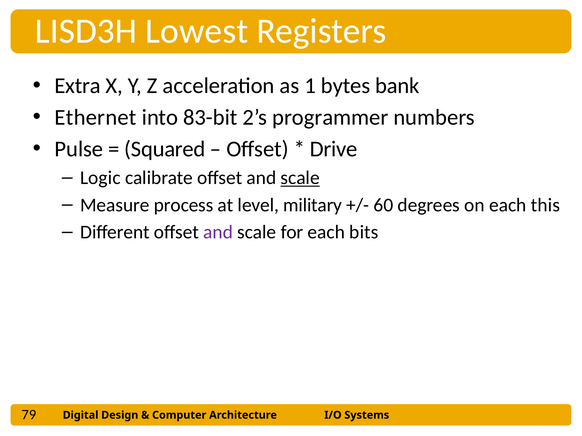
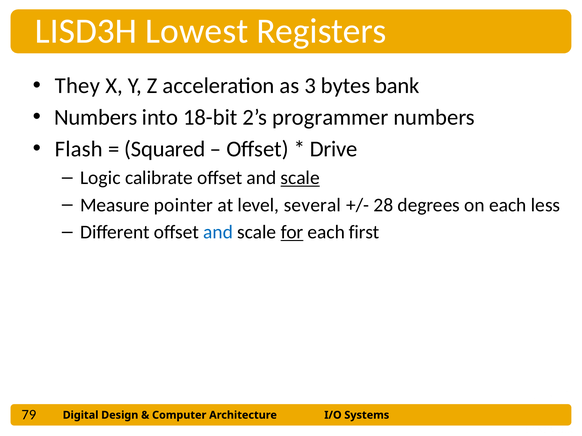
Extra: Extra -> They
1: 1 -> 3
Ethernet at (96, 118): Ethernet -> Numbers
83-bit: 83-bit -> 18-bit
Pulse: Pulse -> Flash
process: process -> pointer
military: military -> several
60: 60 -> 28
this: this -> less
and at (218, 232) colour: purple -> blue
for underline: none -> present
bits: bits -> first
